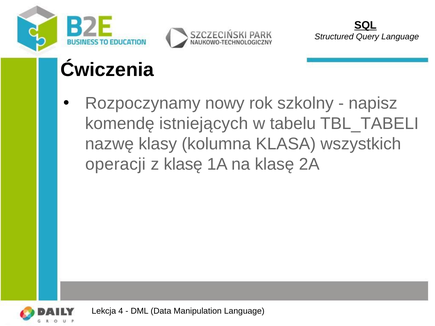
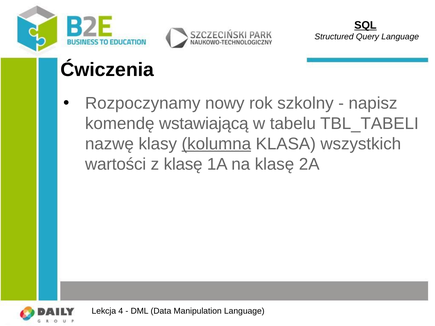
istniejących: istniejących -> wstawiającą
kolumna underline: none -> present
operacji: operacji -> wartości
